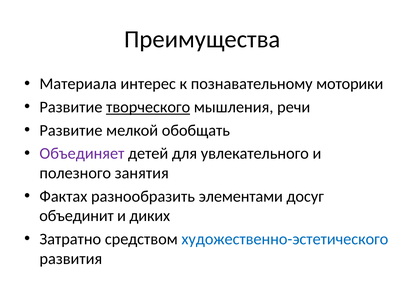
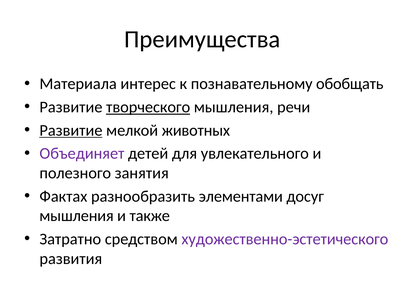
моторики: моторики -> обобщать
Развитие at (71, 130) underline: none -> present
обобщать: обобщать -> животных
объединит at (77, 216): объединит -> мышления
диких: диких -> также
художественно-эстетического colour: blue -> purple
